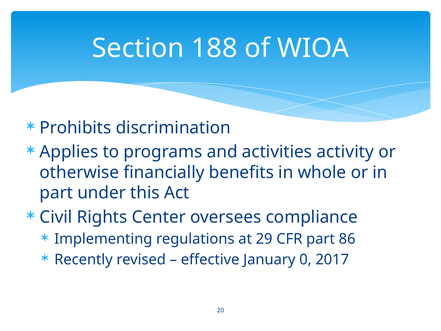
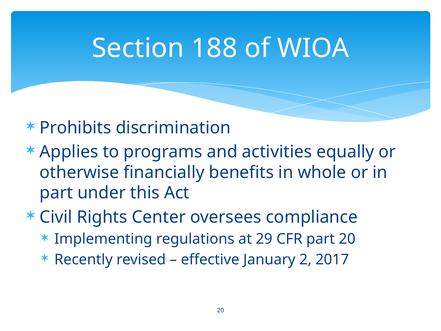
activity: activity -> equally
part 86: 86 -> 20
0: 0 -> 2
